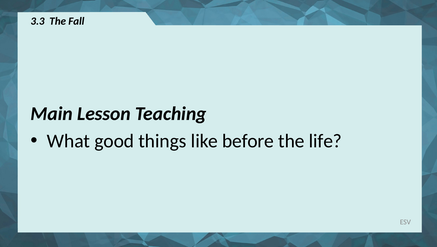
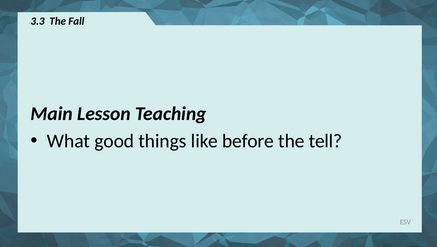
life: life -> tell
